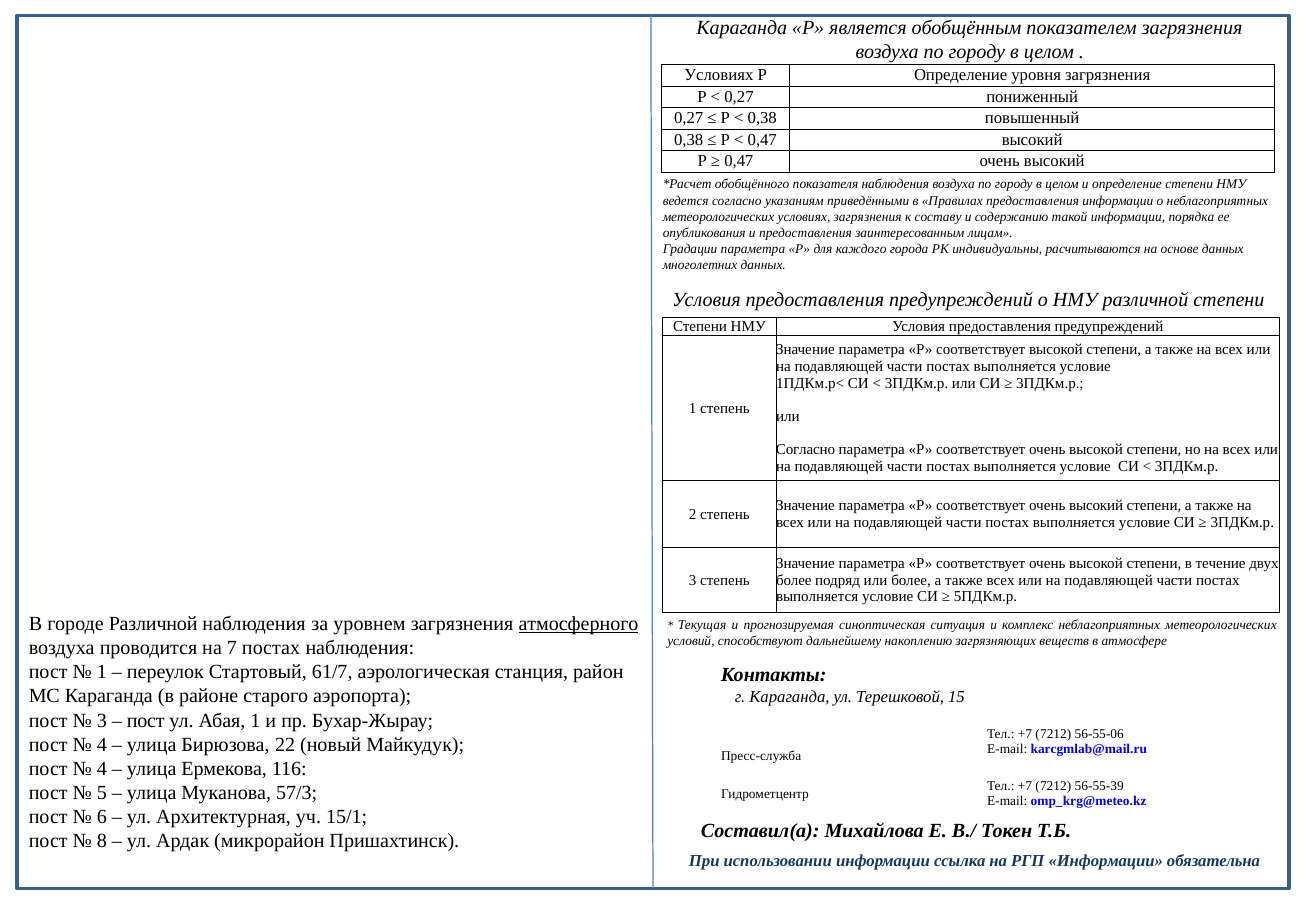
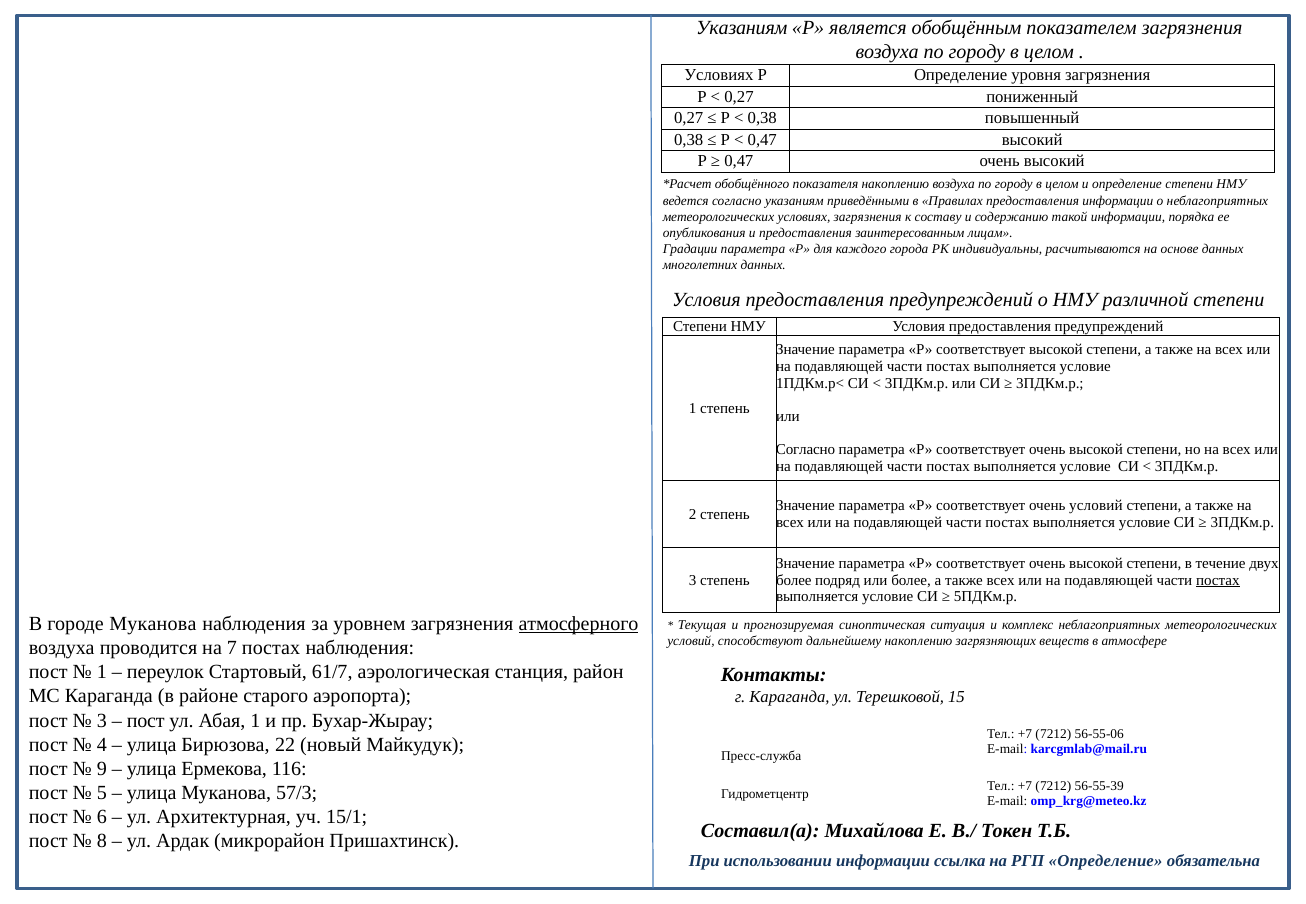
Караганда at (742, 28): Караганда -> Указаниям
показателя наблюдения: наблюдения -> накоплению
соответствует очень высокий: высокий -> условий
постах at (1218, 580) underline: none -> present
городе Различной: Различной -> Муканова
4 at (102, 769): 4 -> 9
РГП Информации: Информации -> Определение
